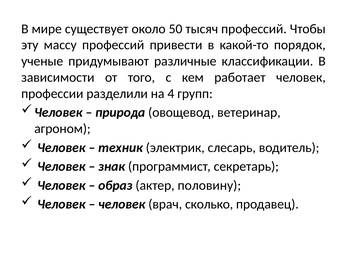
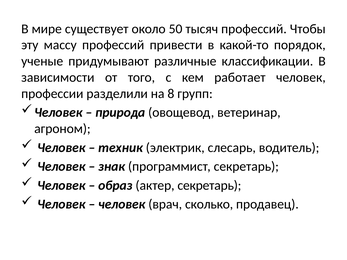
4: 4 -> 8
актер половину: половину -> секретарь
